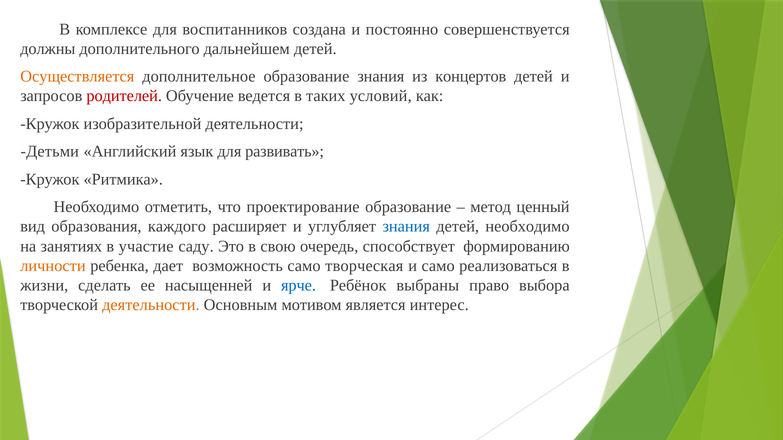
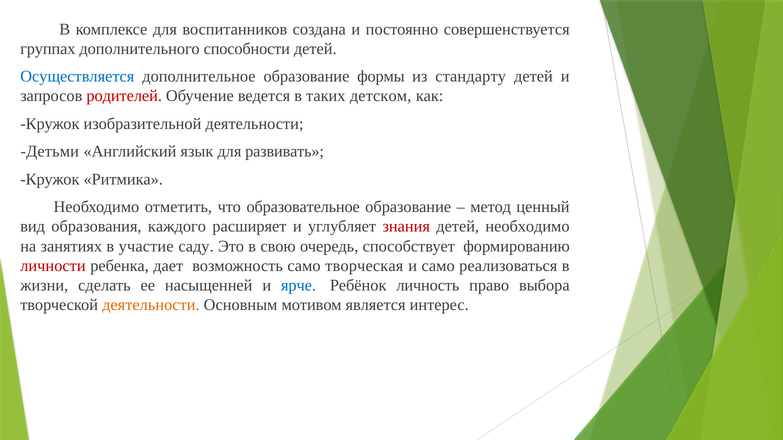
должны: должны -> группах
дальнейшем: дальнейшем -> способности
Осуществляется colour: orange -> blue
образование знания: знания -> формы
концертов: концертов -> стандарту
условий: условий -> детском
проектирование: проектирование -> образовательное
знания at (406, 227) colour: blue -> red
личности colour: orange -> red
выбраны: выбраны -> личность
